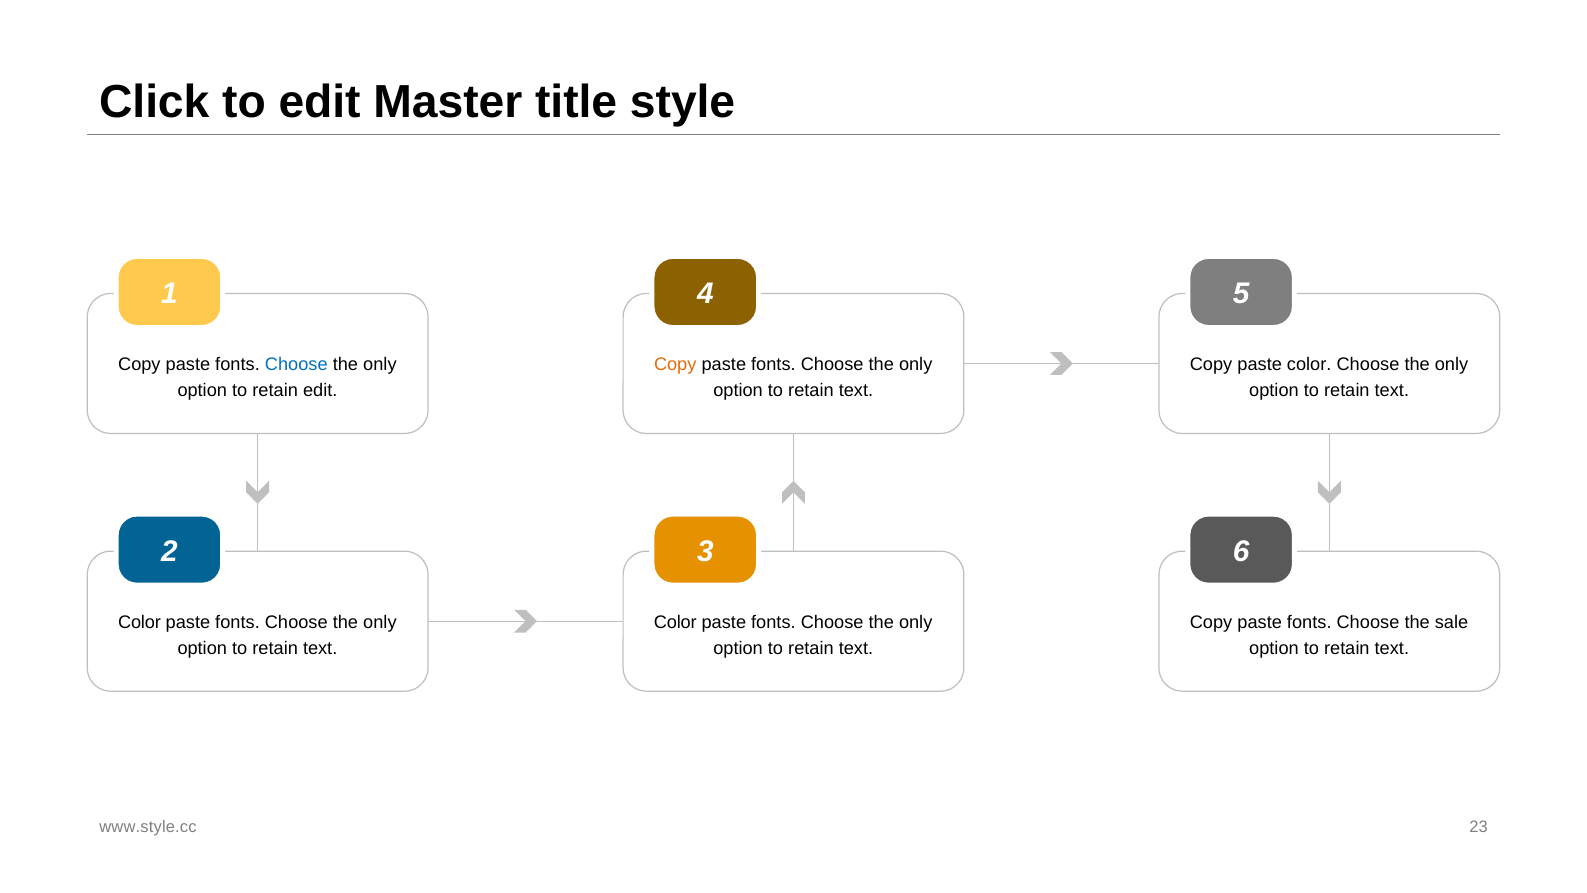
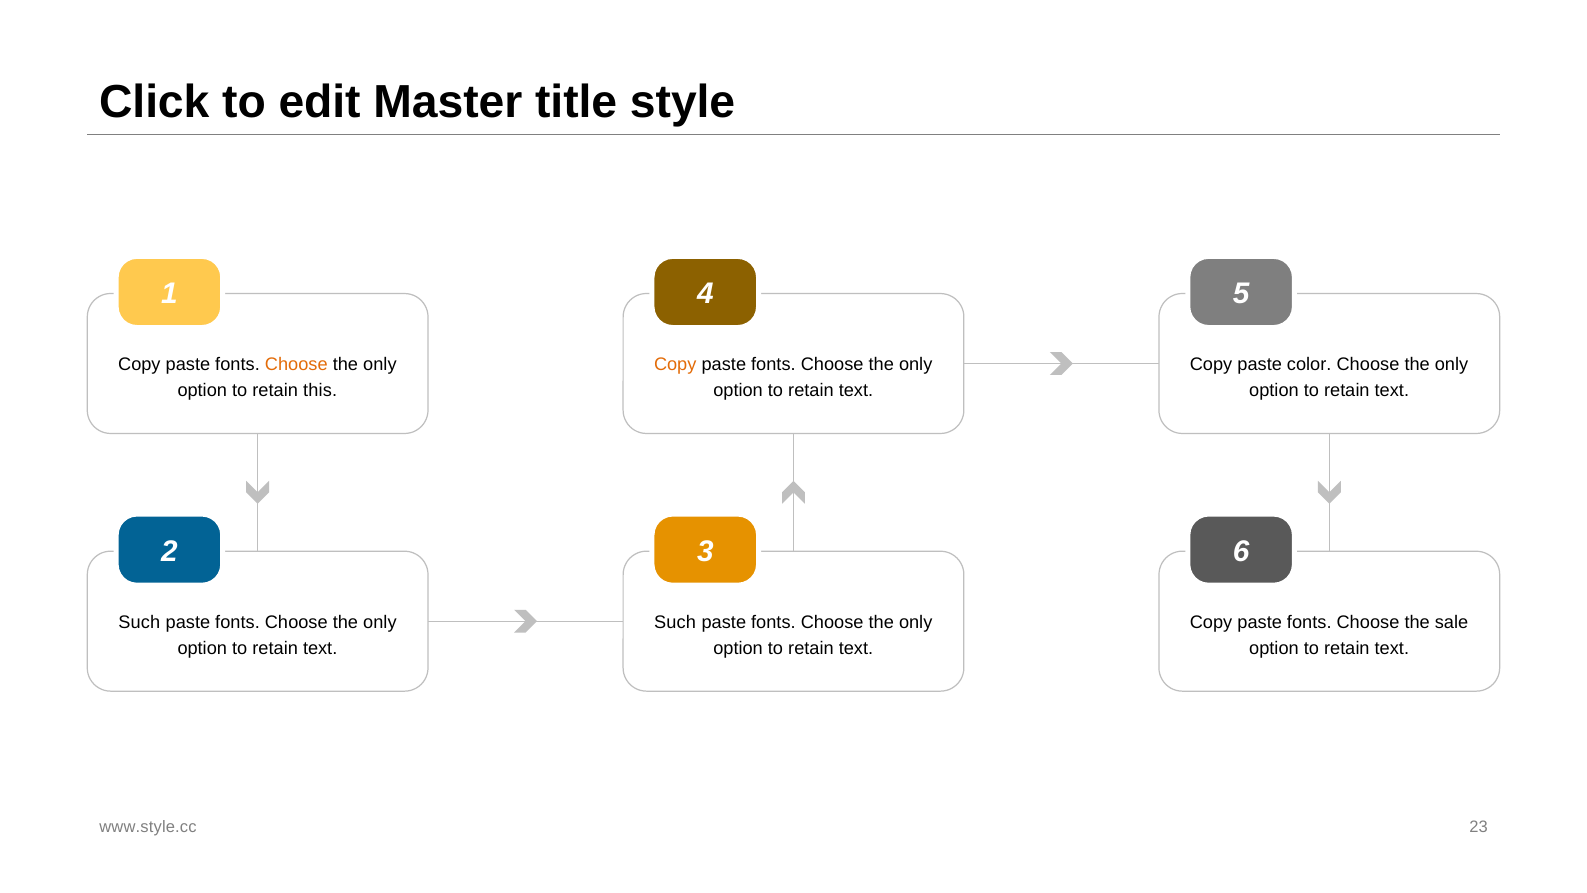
Choose at (296, 365) colour: blue -> orange
retain edit: edit -> this
Color at (139, 622): Color -> Such
Color at (675, 622): Color -> Such
